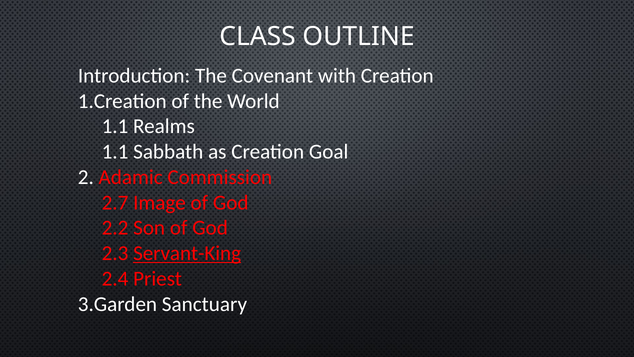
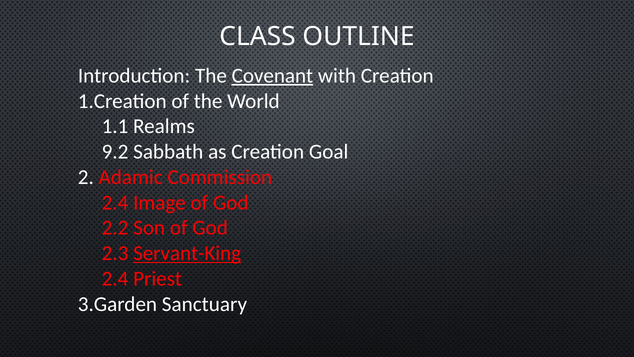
Covenant underline: none -> present
1.1 at (115, 152): 1.1 -> 9.2
2.7 at (115, 202): 2.7 -> 2.4
